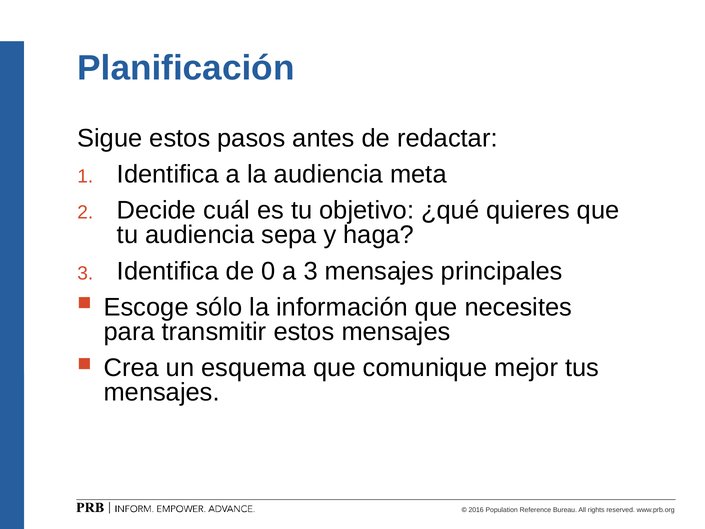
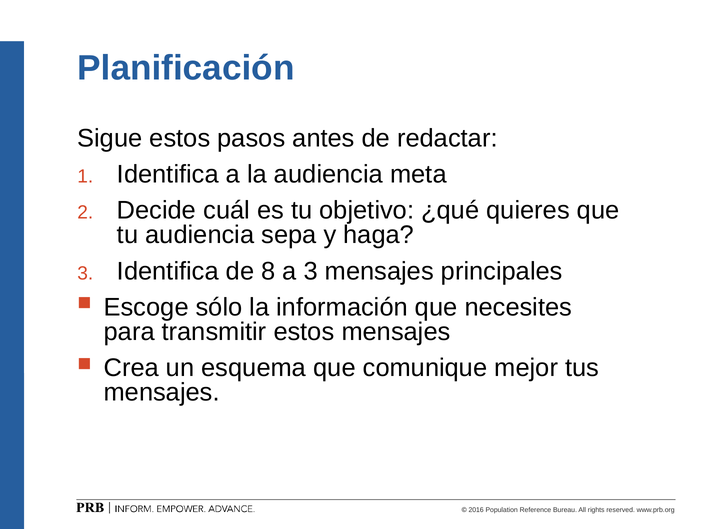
0: 0 -> 8
